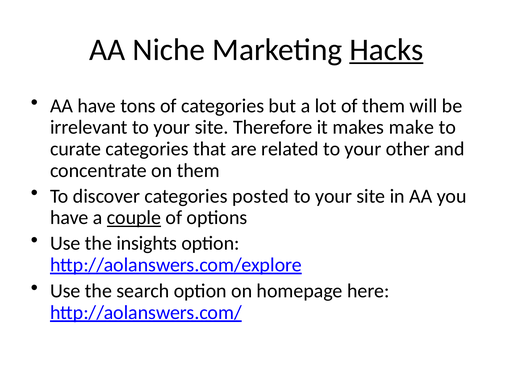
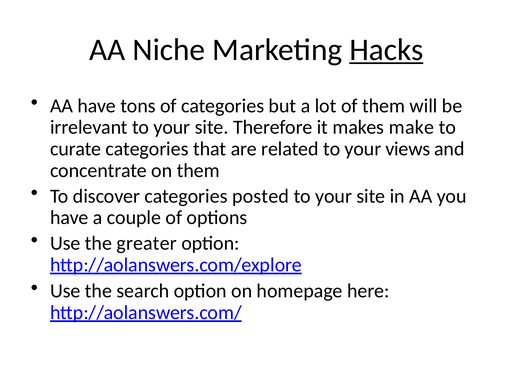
other: other -> views
couple underline: present -> none
insights: insights -> greater
